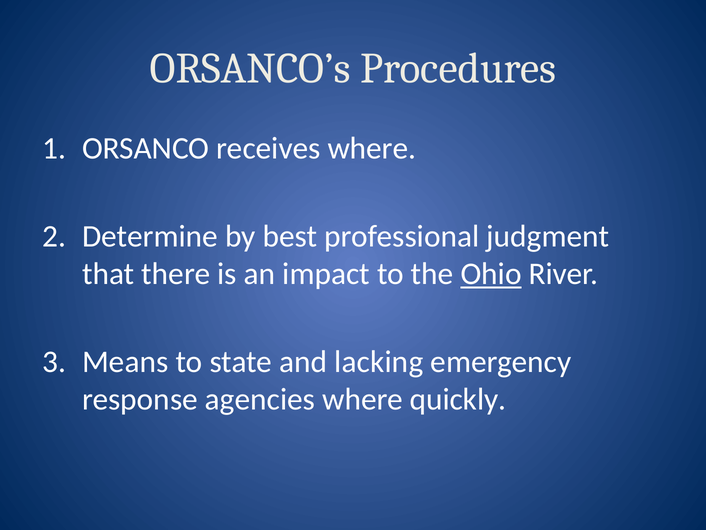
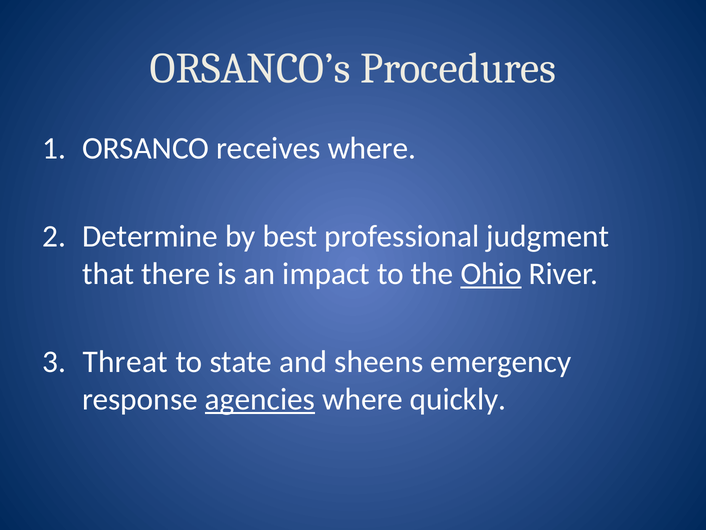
Means: Means -> Threat
lacking: lacking -> sheens
agencies underline: none -> present
